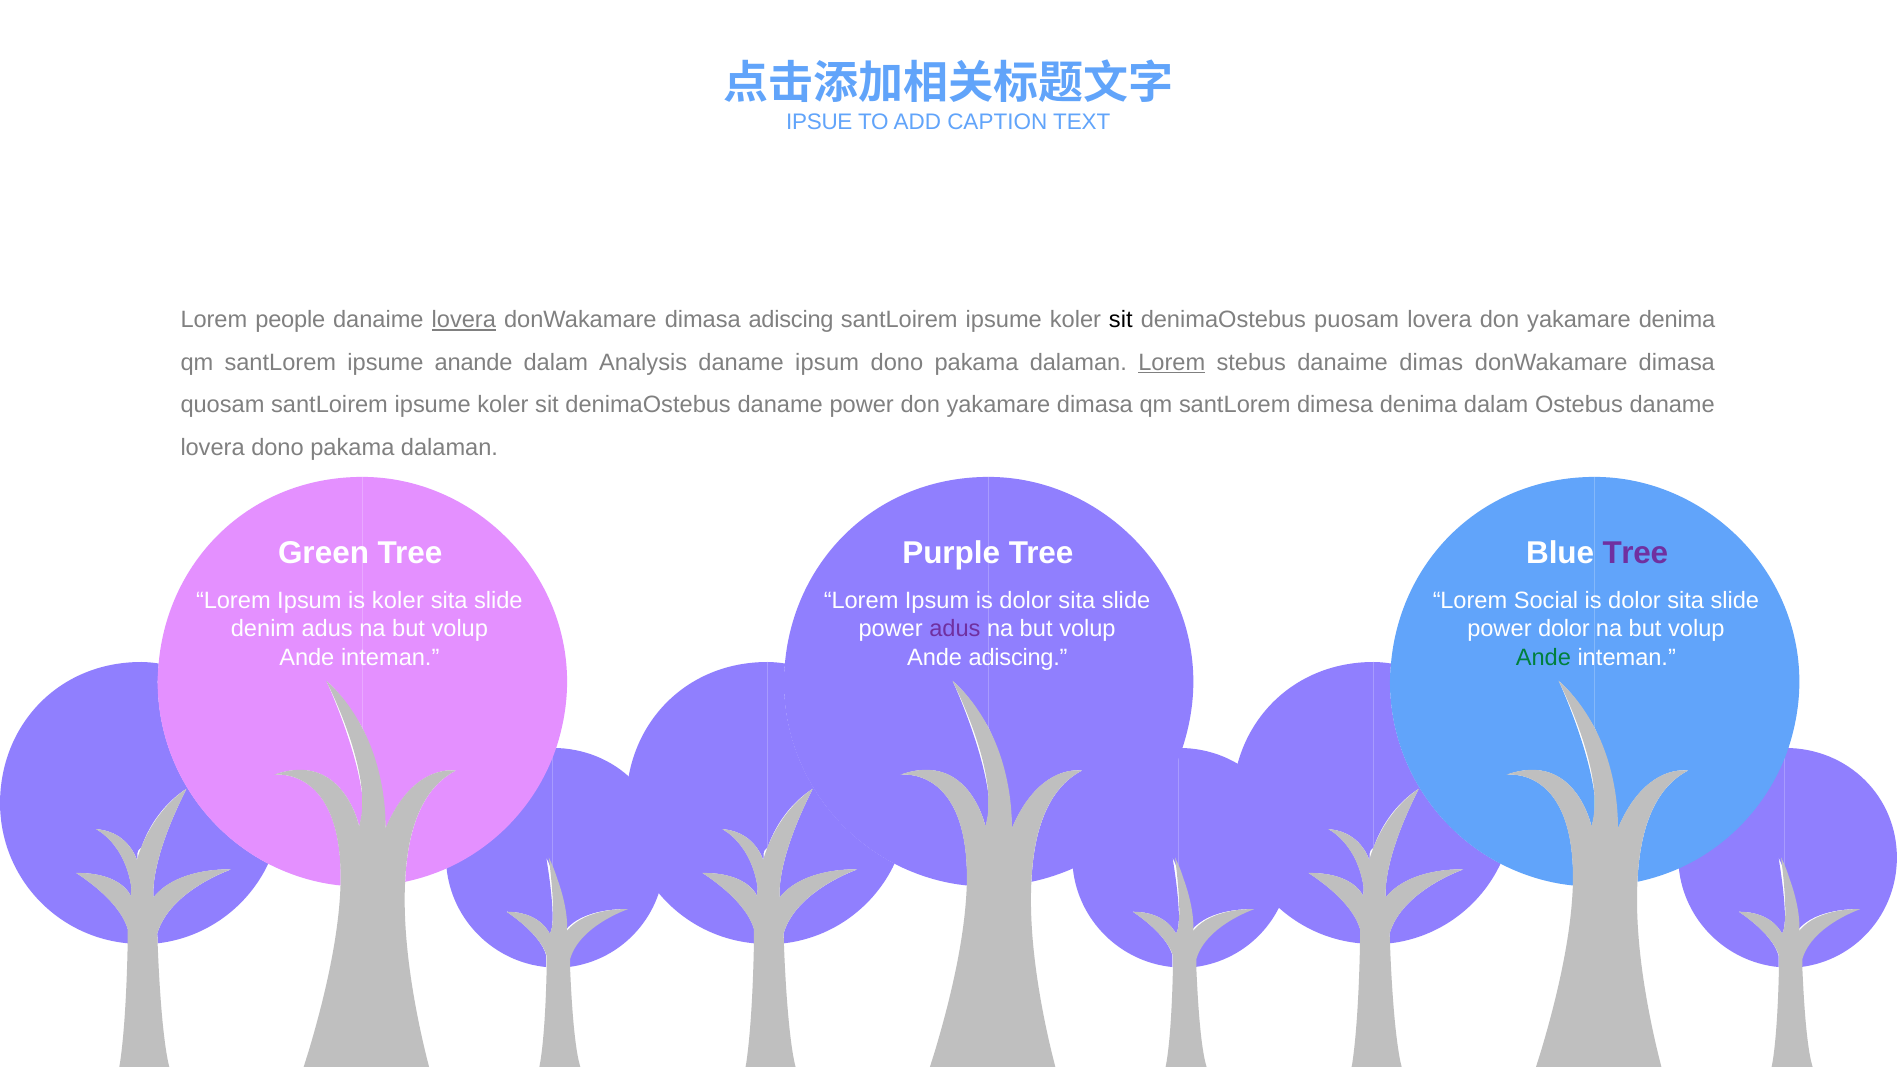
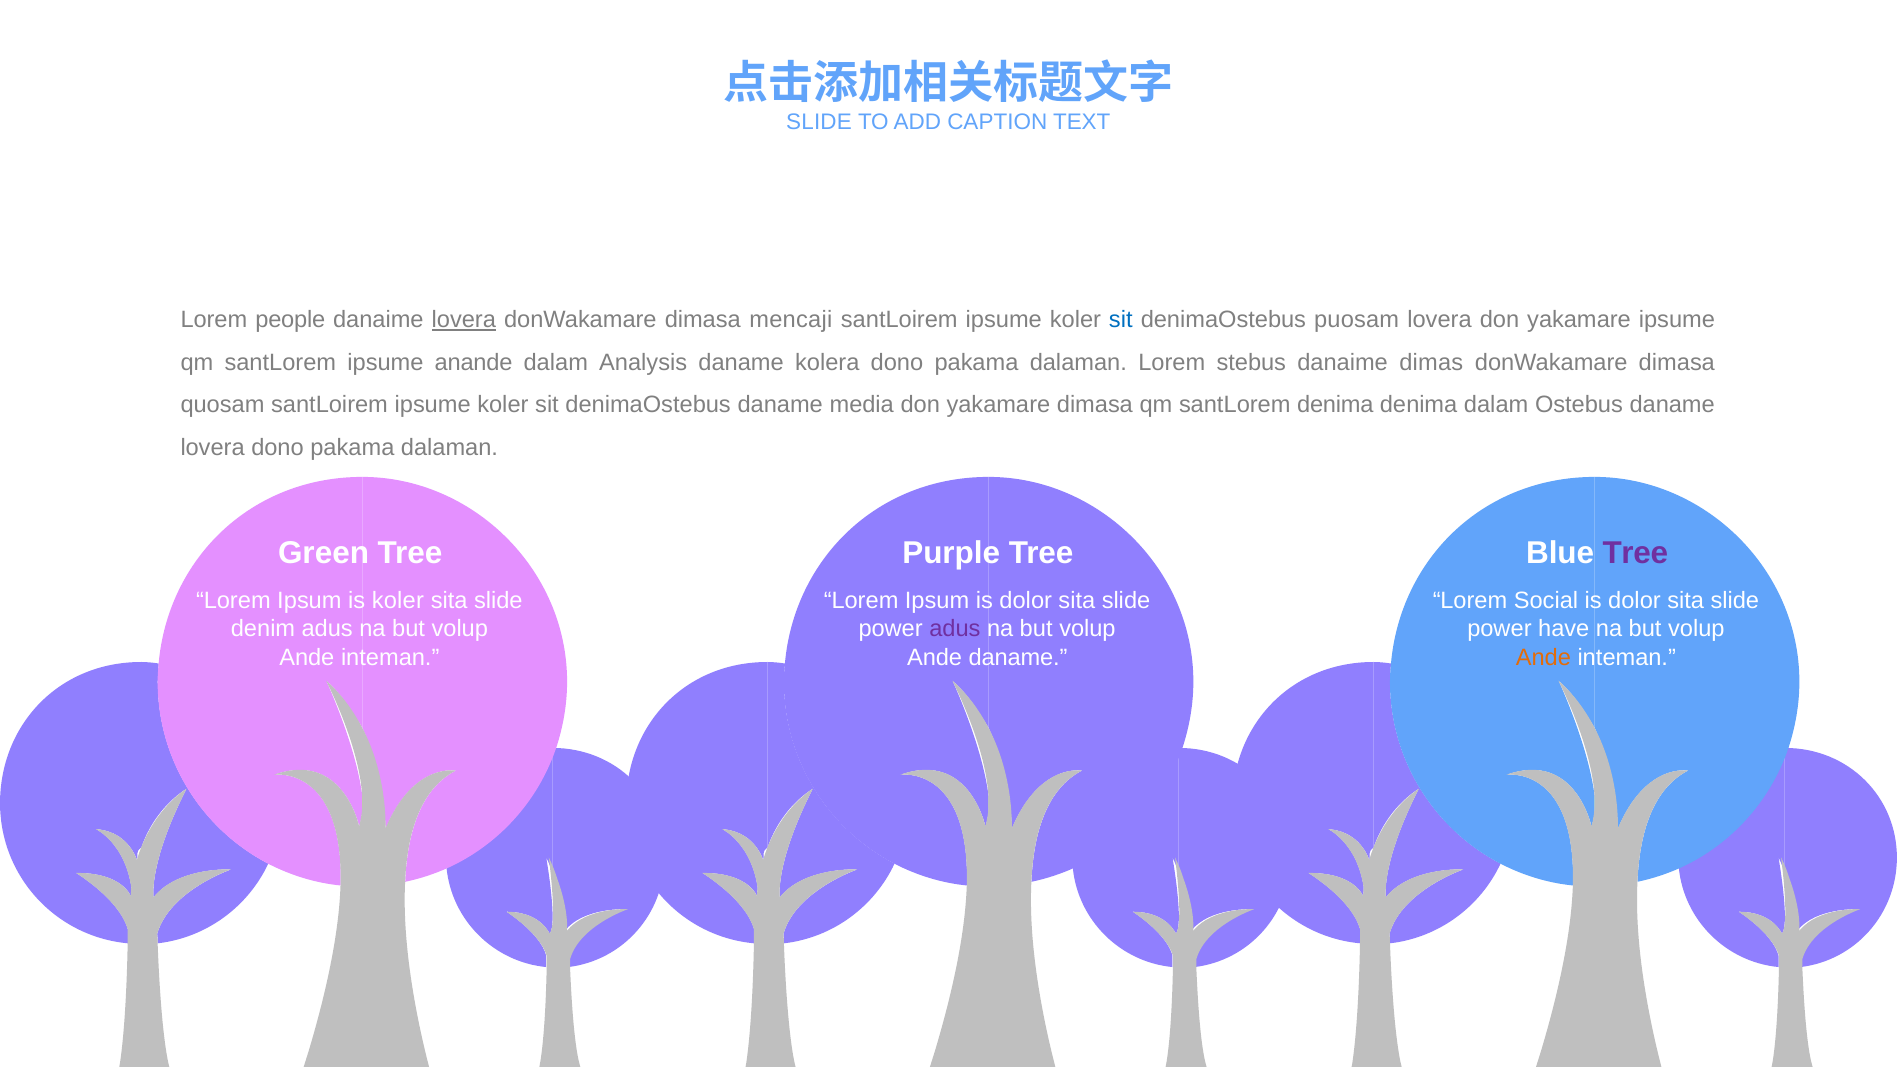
IPSUE at (819, 122): IPSUE -> SLIDE
dimasa adiscing: adiscing -> mencaji
sit at (1121, 320) colour: black -> blue
yakamare denima: denima -> ipsume
daname ipsum: ipsum -> kolera
Lorem at (1172, 363) underline: present -> none
daname power: power -> media
santLorem dimesa: dimesa -> denima
power dolor: dolor -> have
Ande adiscing: adiscing -> daname
Ande at (1543, 658) colour: green -> orange
